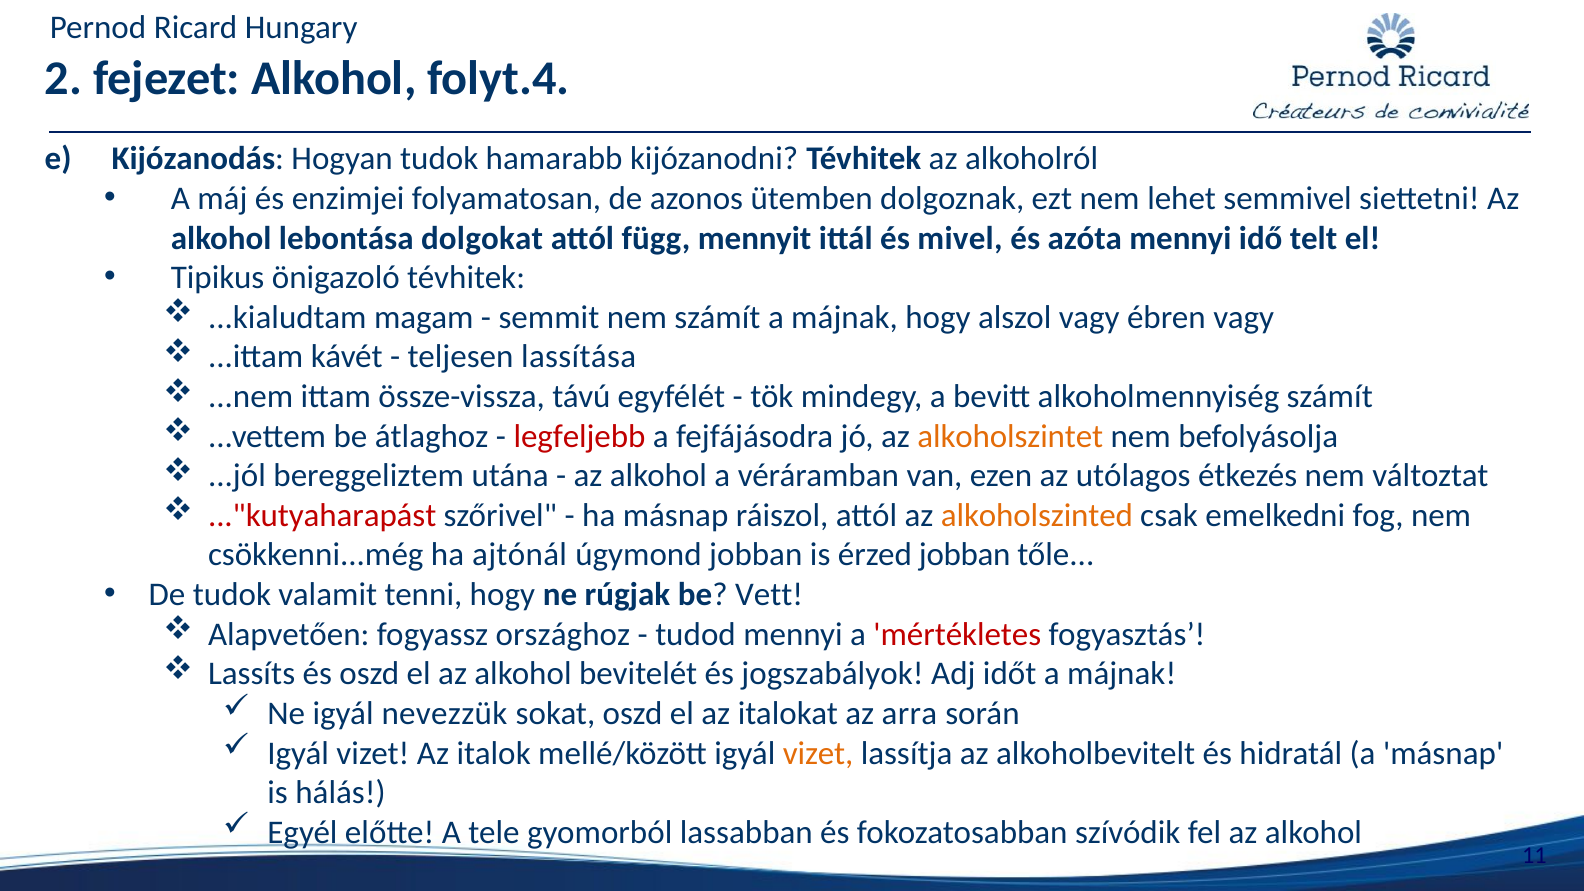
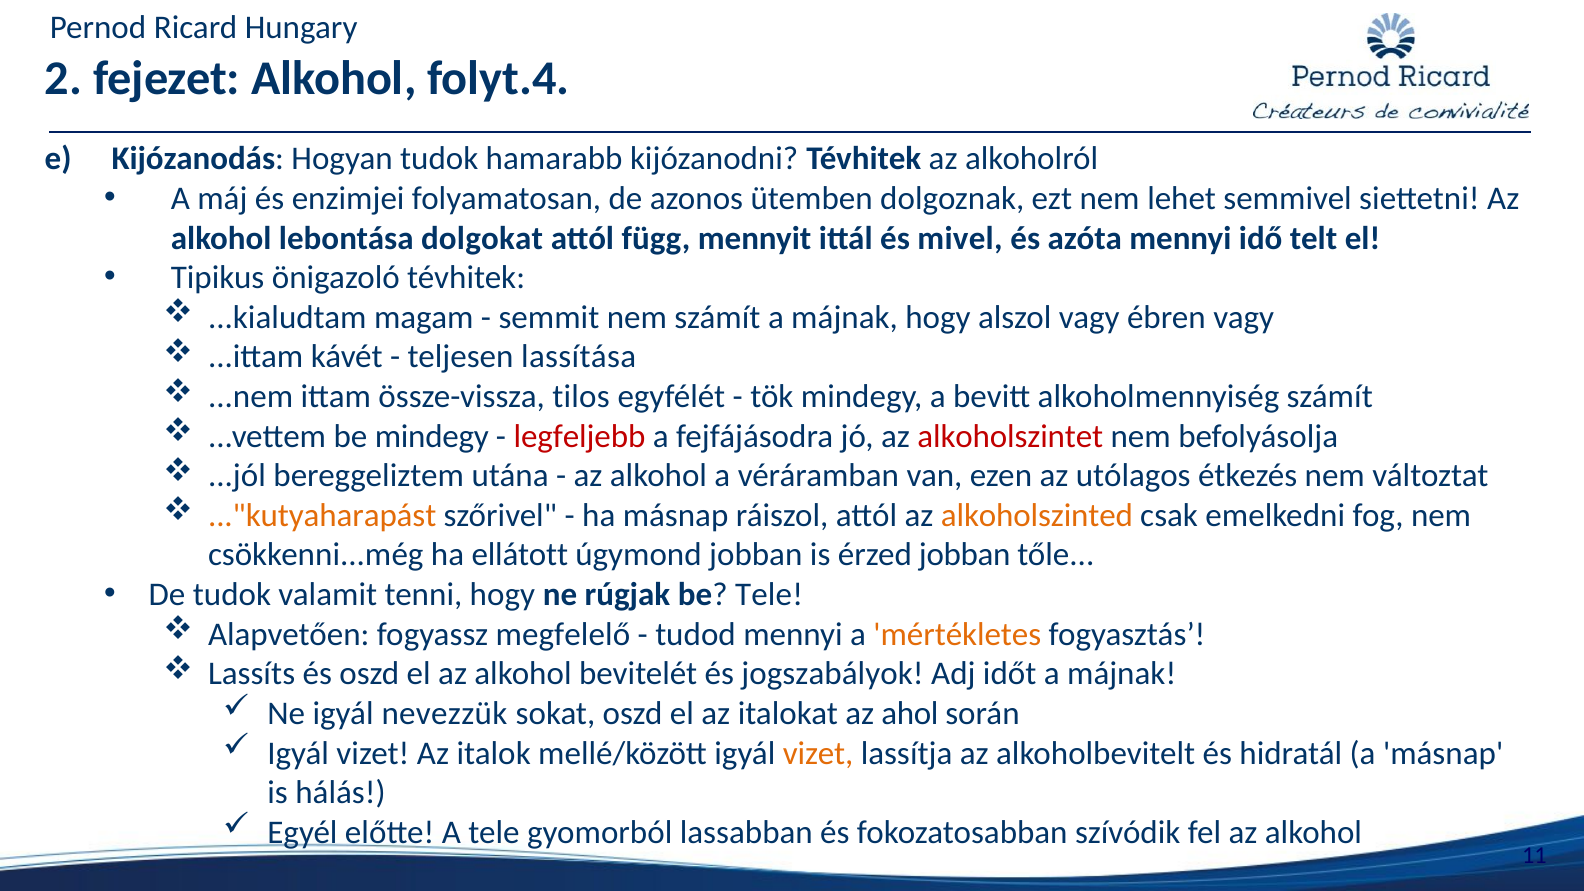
távú: távú -> tilos
be átlaghoz: átlaghoz -> mindegy
alkoholszintet colour: orange -> red
..."kutyaharapást colour: red -> orange
ajtónál: ajtónál -> ellátott
be Vett: Vett -> Tele
országhoz: országhoz -> megfelelő
mértékletes colour: red -> orange
arra: arra -> ahol
